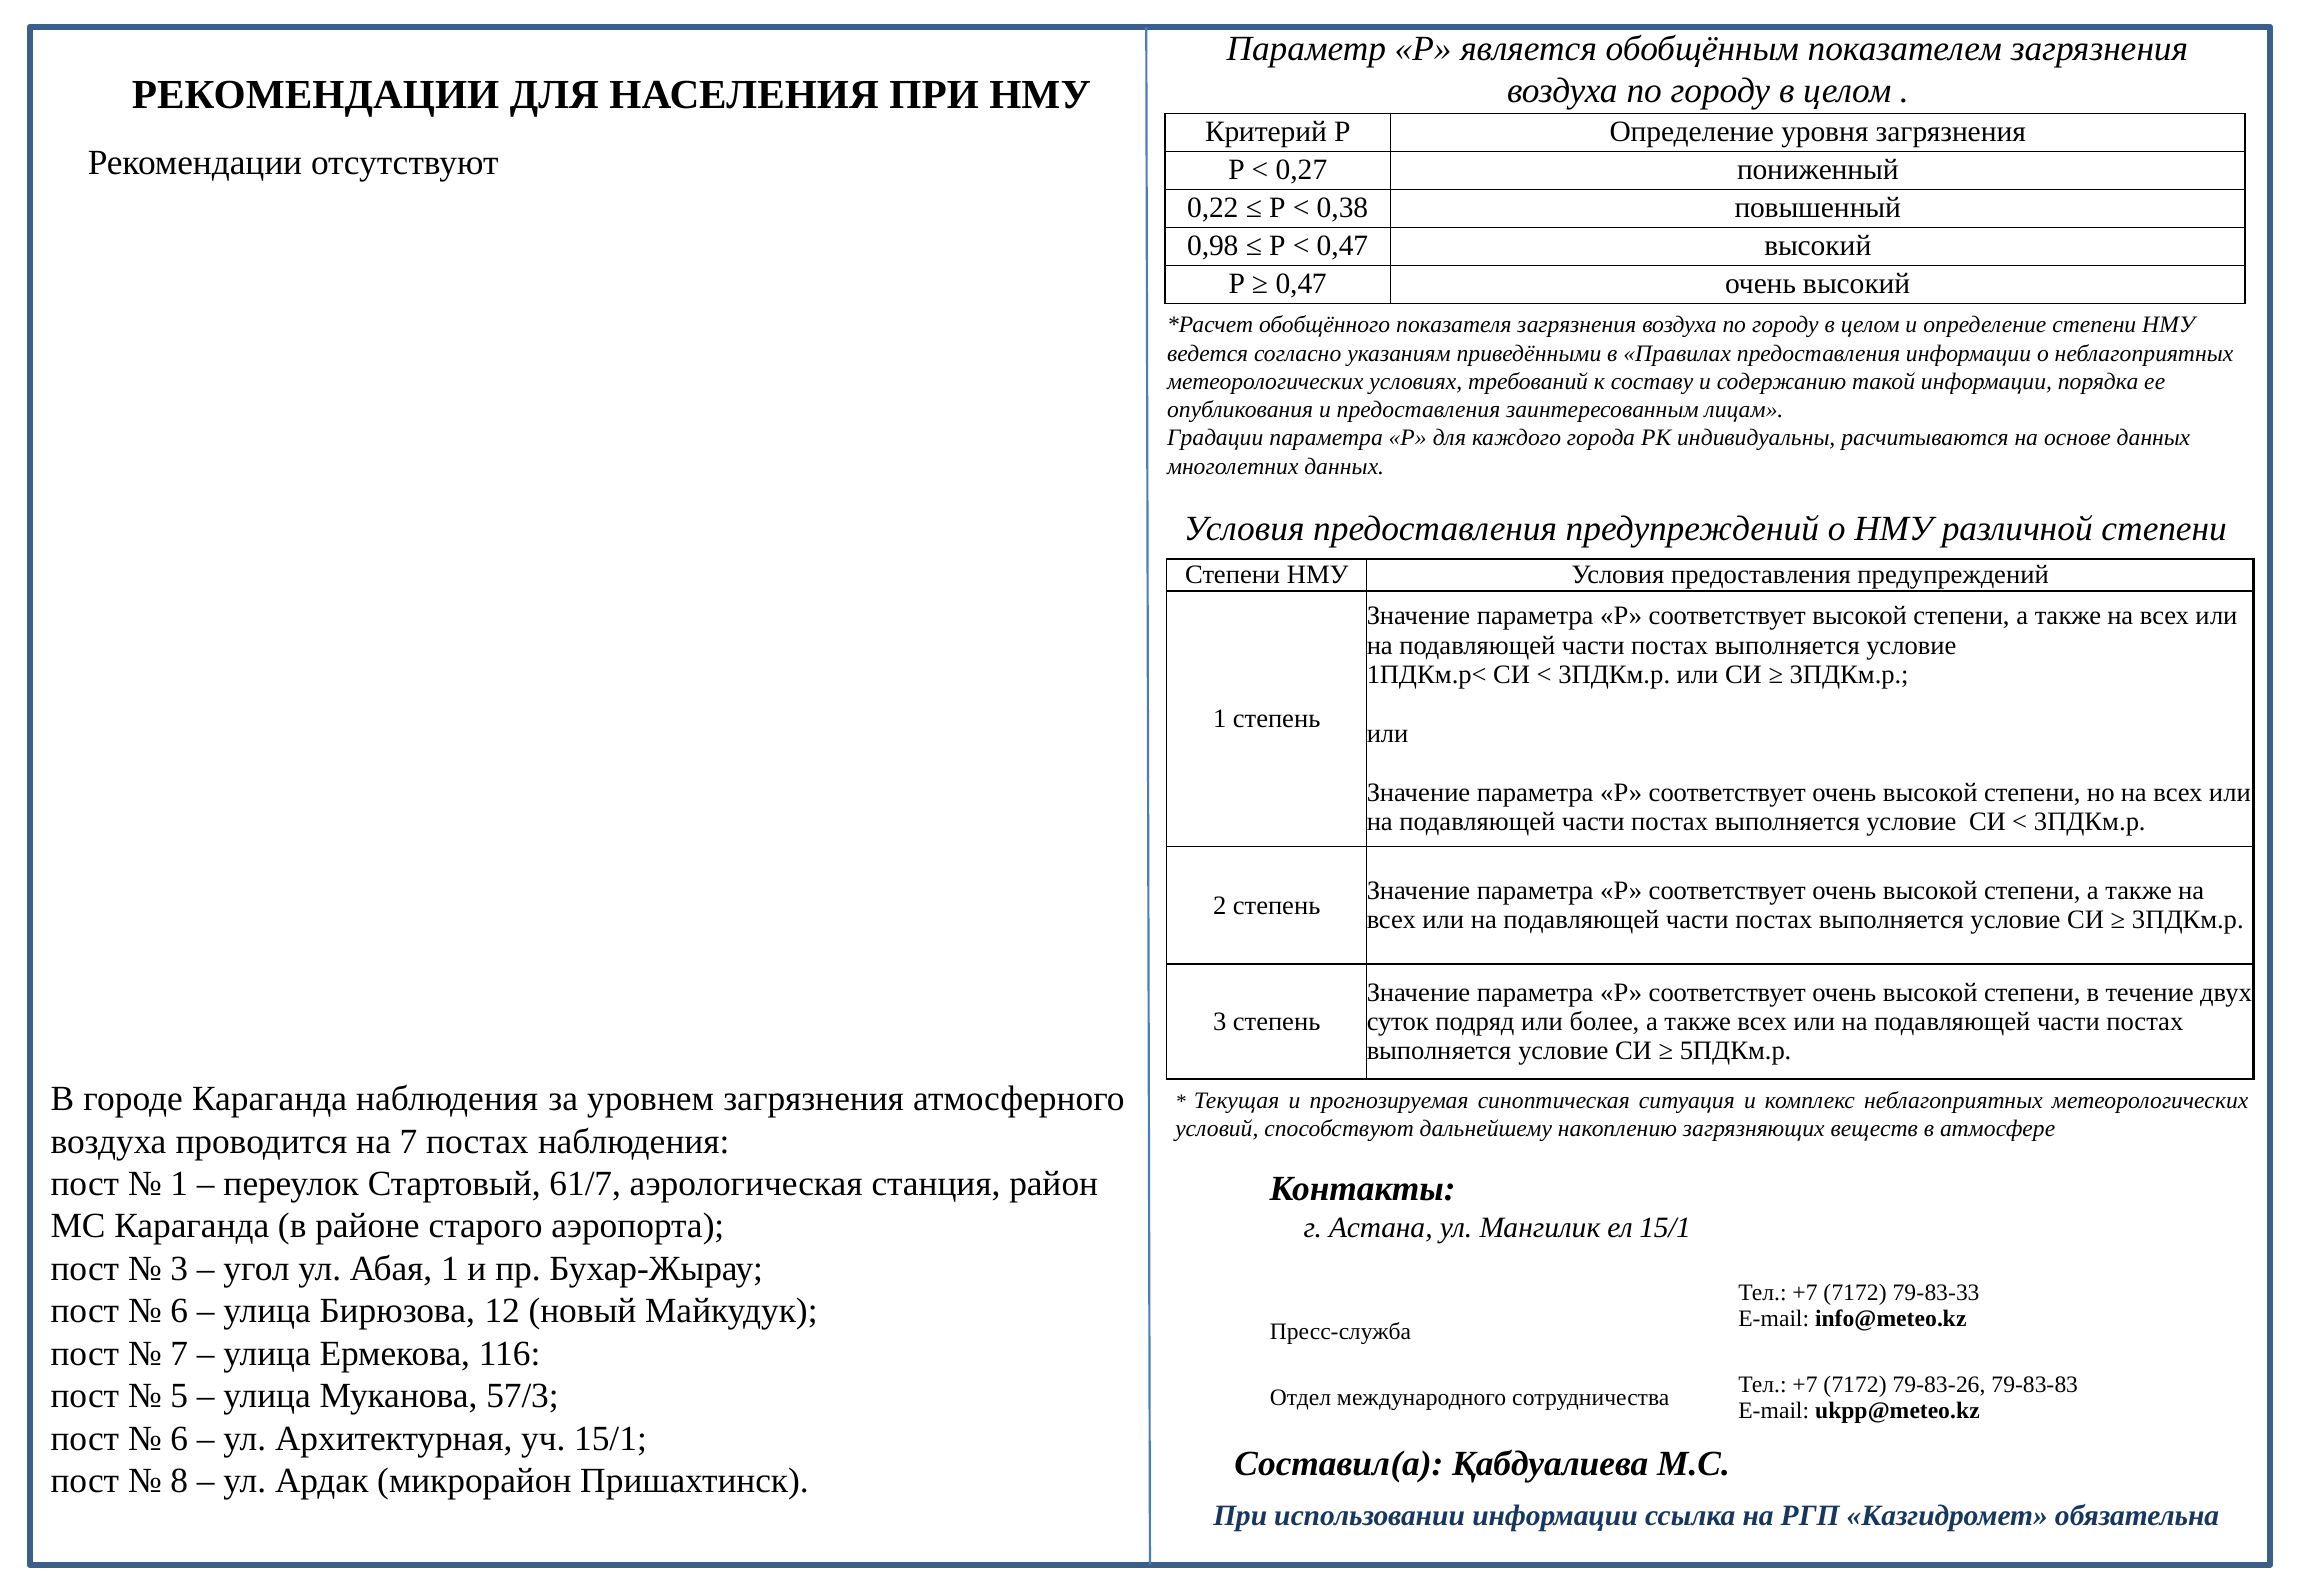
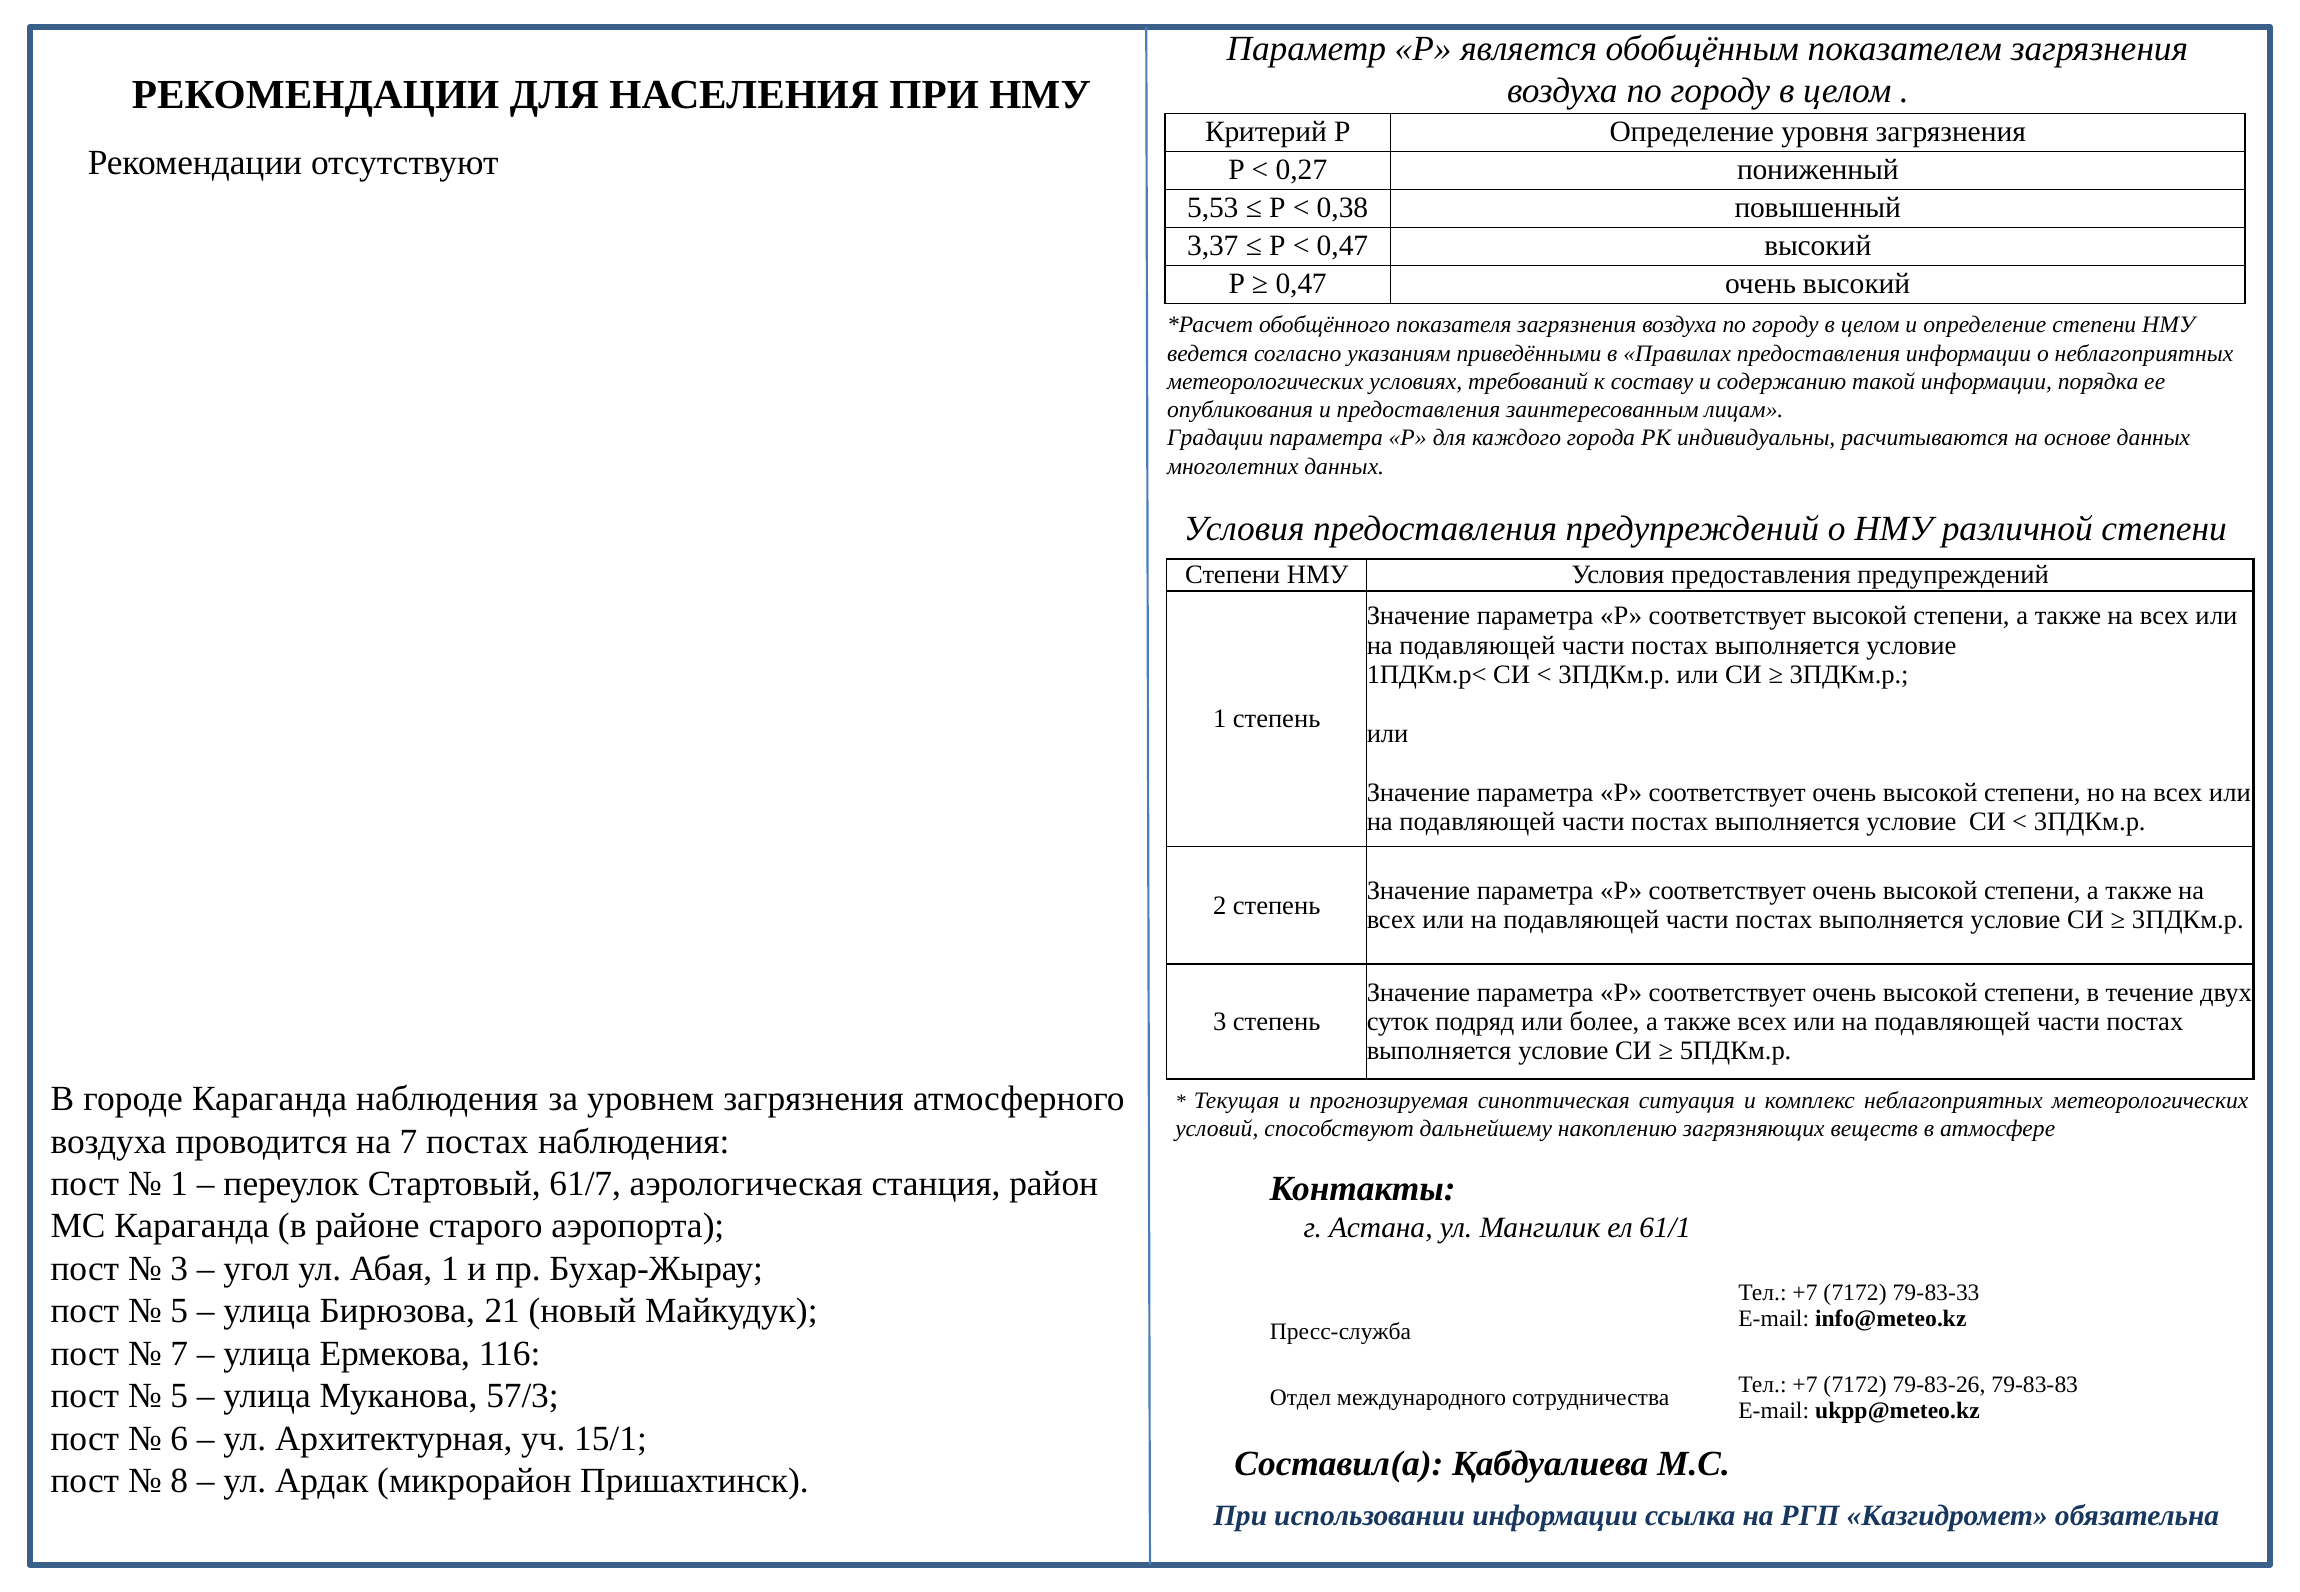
0,22: 0,22 -> 5,53
0,98: 0,98 -> 3,37
ел 15/1: 15/1 -> 61/1
6 at (179, 1311): 6 -> 5
12: 12 -> 21
